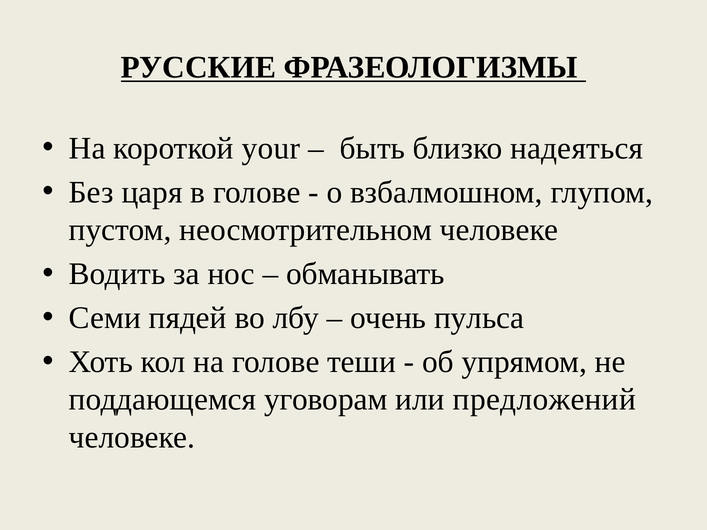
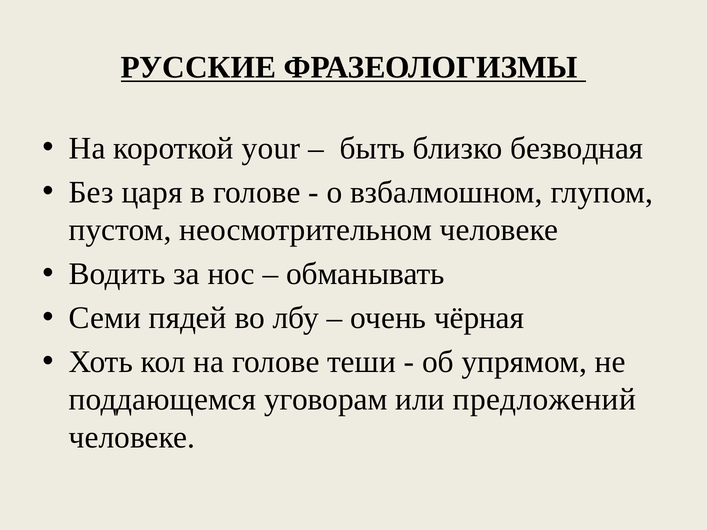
надеяться: надеяться -> безводная
пульса: пульса -> чёрная
